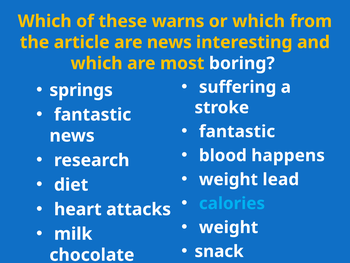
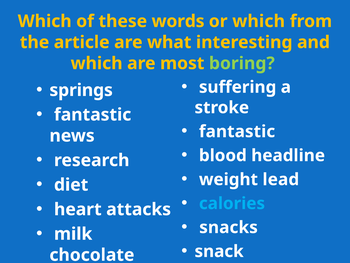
warns: warns -> words
are news: news -> what
boring colour: white -> light green
happens: happens -> headline
weight at (229, 227): weight -> snacks
